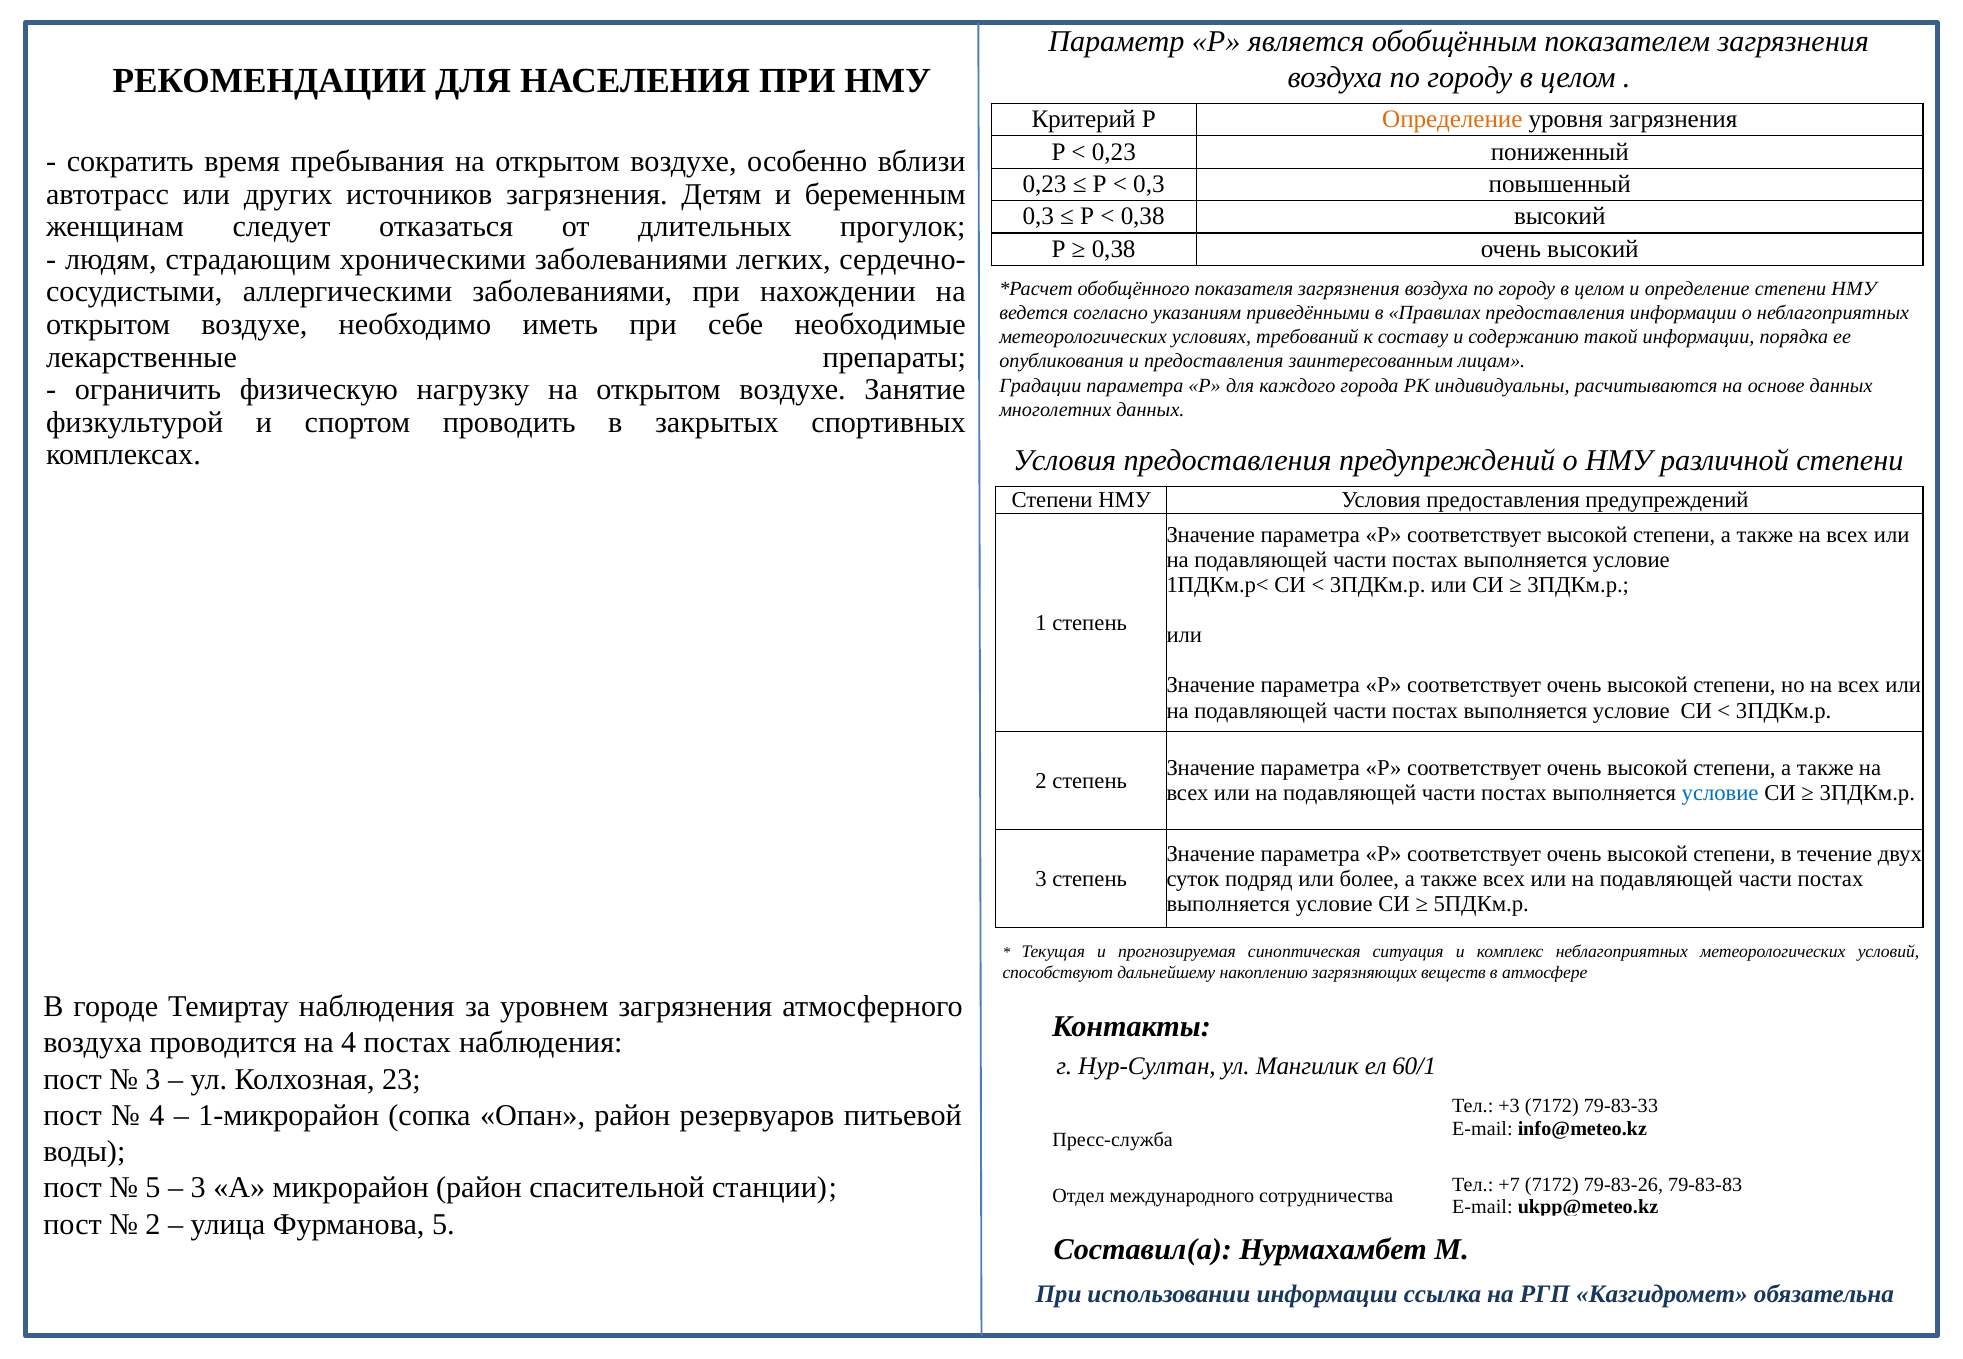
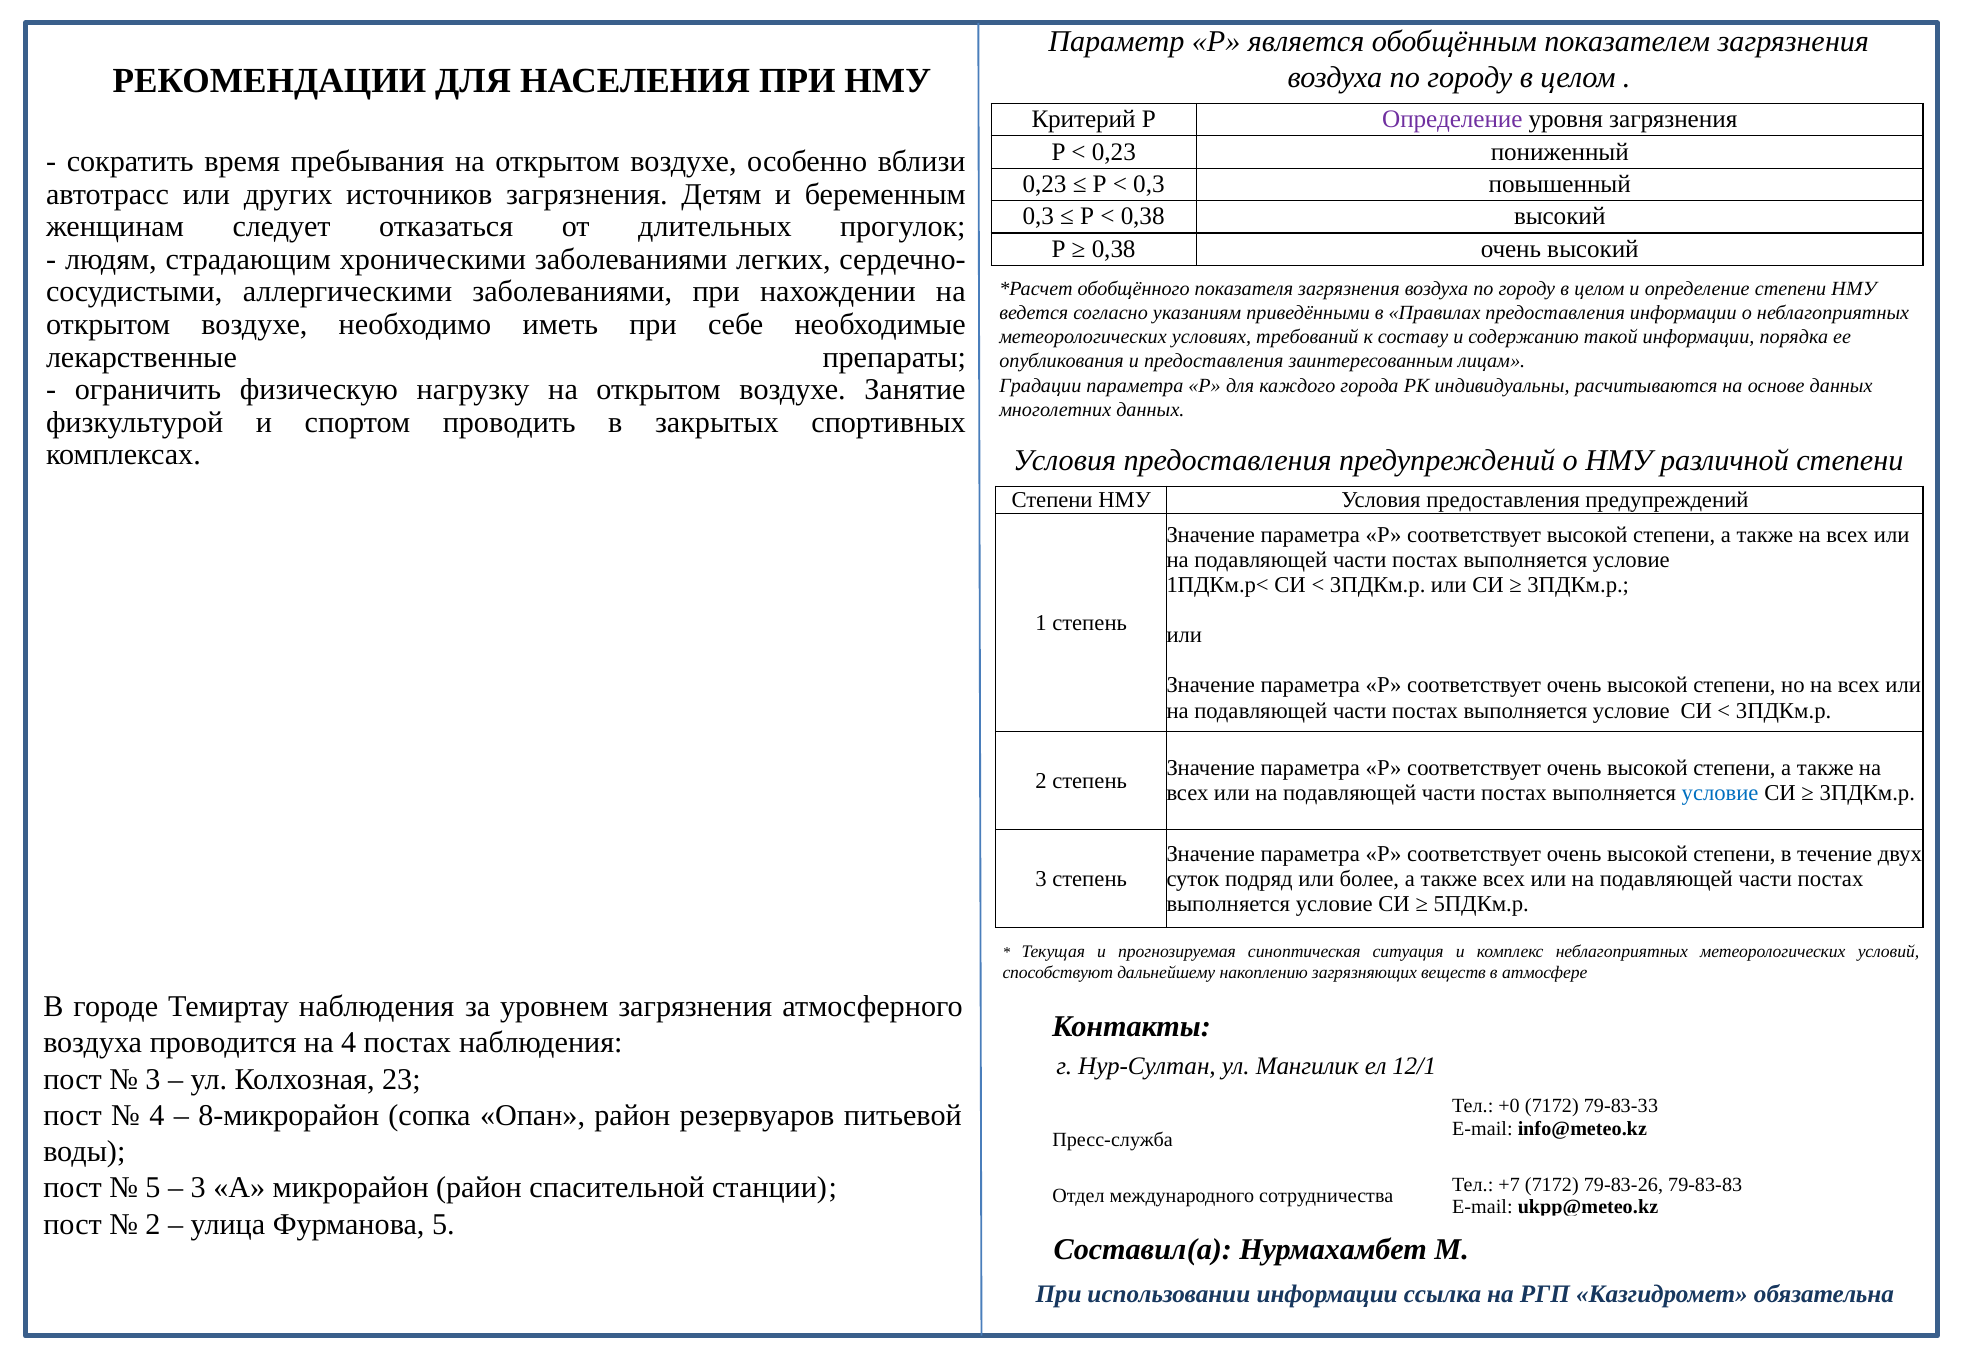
Определение at (1452, 119) colour: orange -> purple
60/1: 60/1 -> 12/1
+3: +3 -> +0
1-микрорайон: 1-микрорайон -> 8-микрорайон
